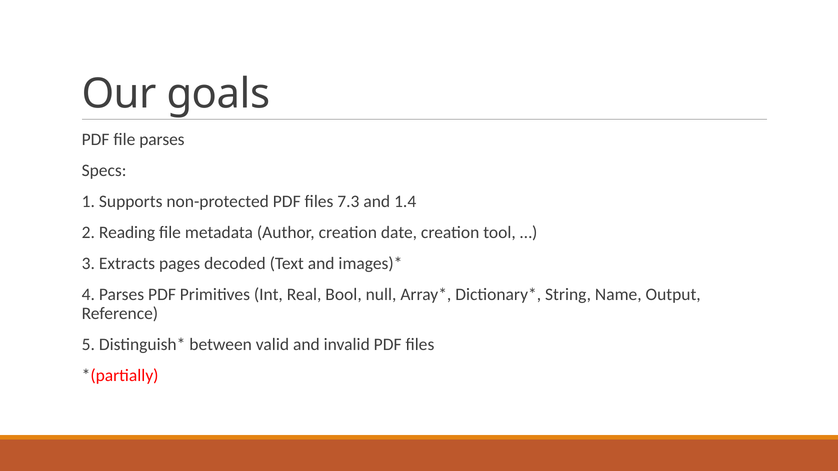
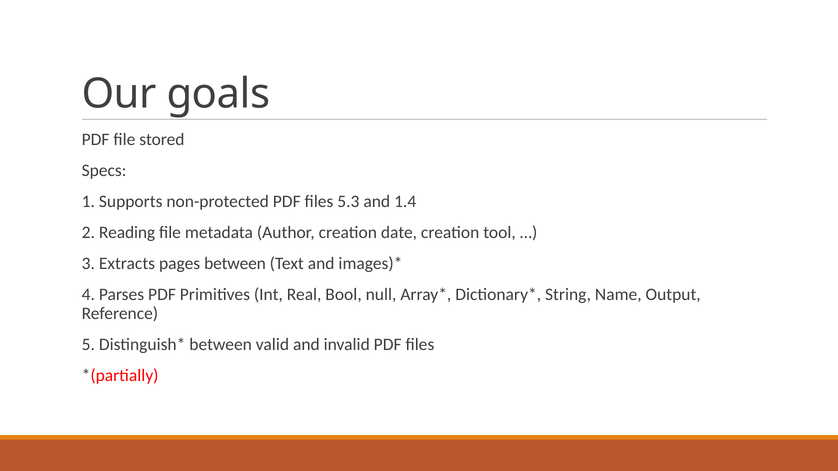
file parses: parses -> stored
7.3: 7.3 -> 5.3
pages decoded: decoded -> between
